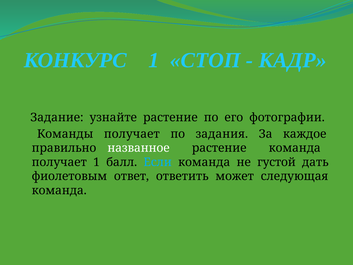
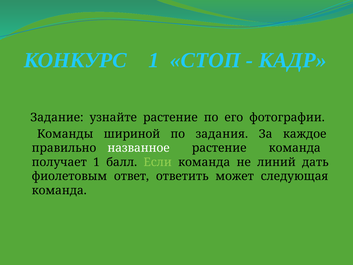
Команды получает: получает -> шириной
Если colour: light blue -> light green
густой: густой -> линий
